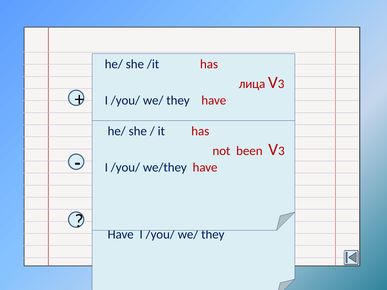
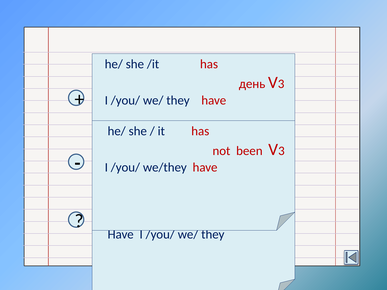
лица: лица -> день
